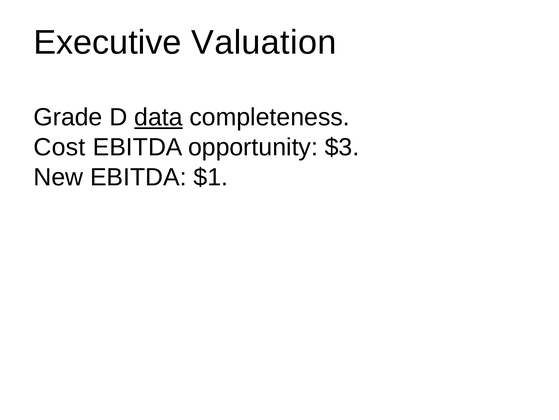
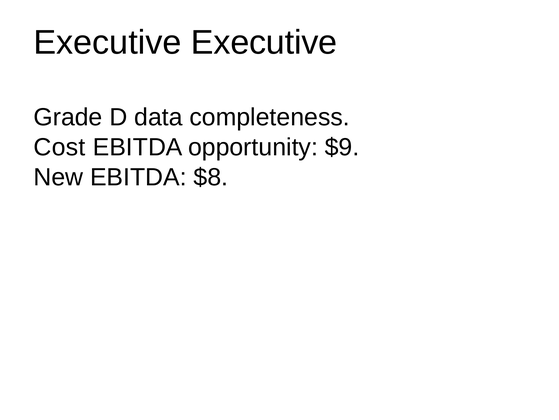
Executive Valuation: Valuation -> Executive
data underline: present -> none
$3: $3 -> $9
$1: $1 -> $8
